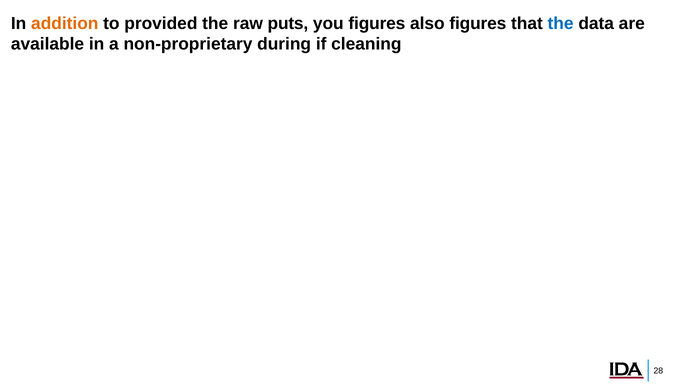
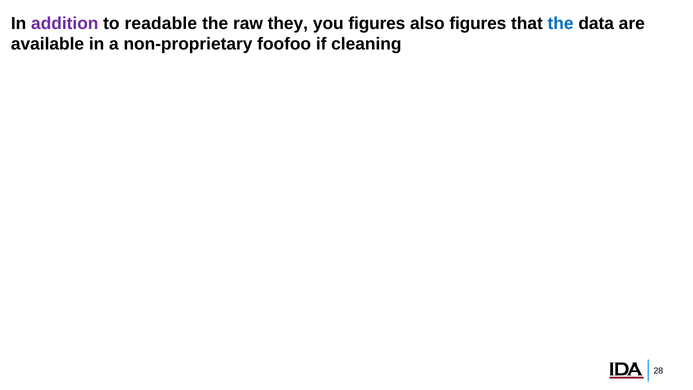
addition colour: orange -> purple
provided: provided -> readable
puts: puts -> they
during: during -> foofoo
